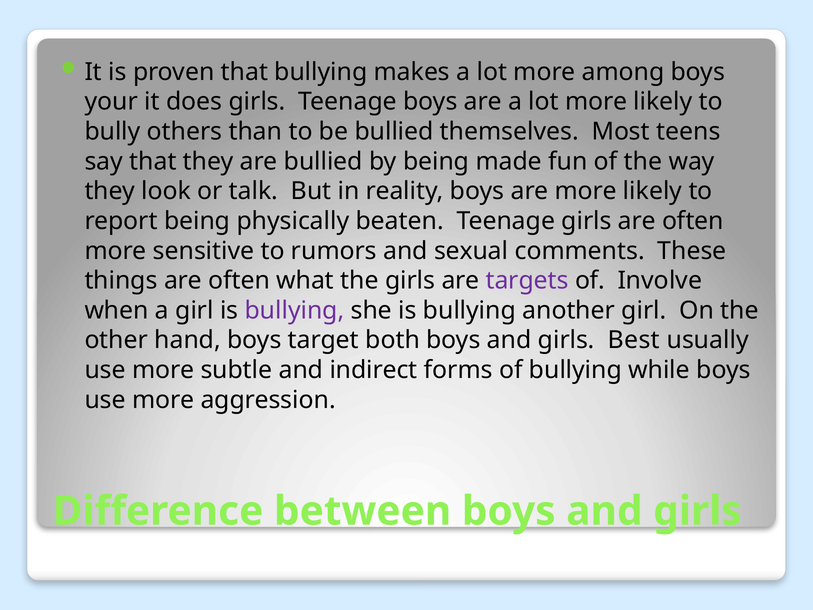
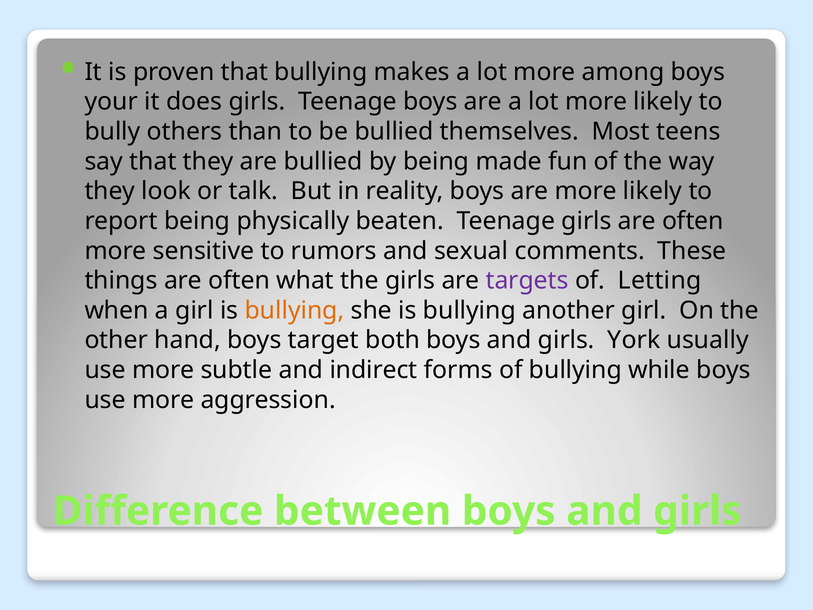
Involve: Involve -> Letting
bullying at (294, 310) colour: purple -> orange
Best: Best -> York
